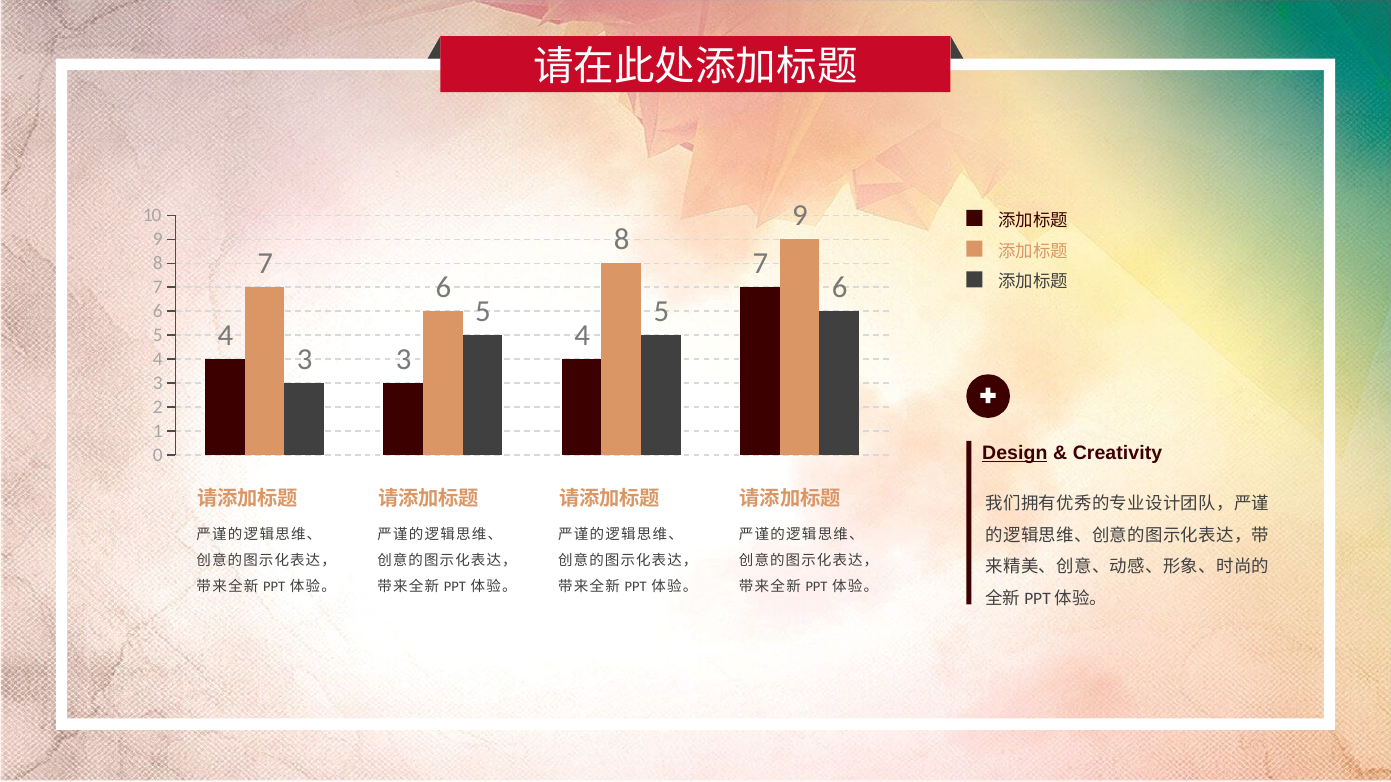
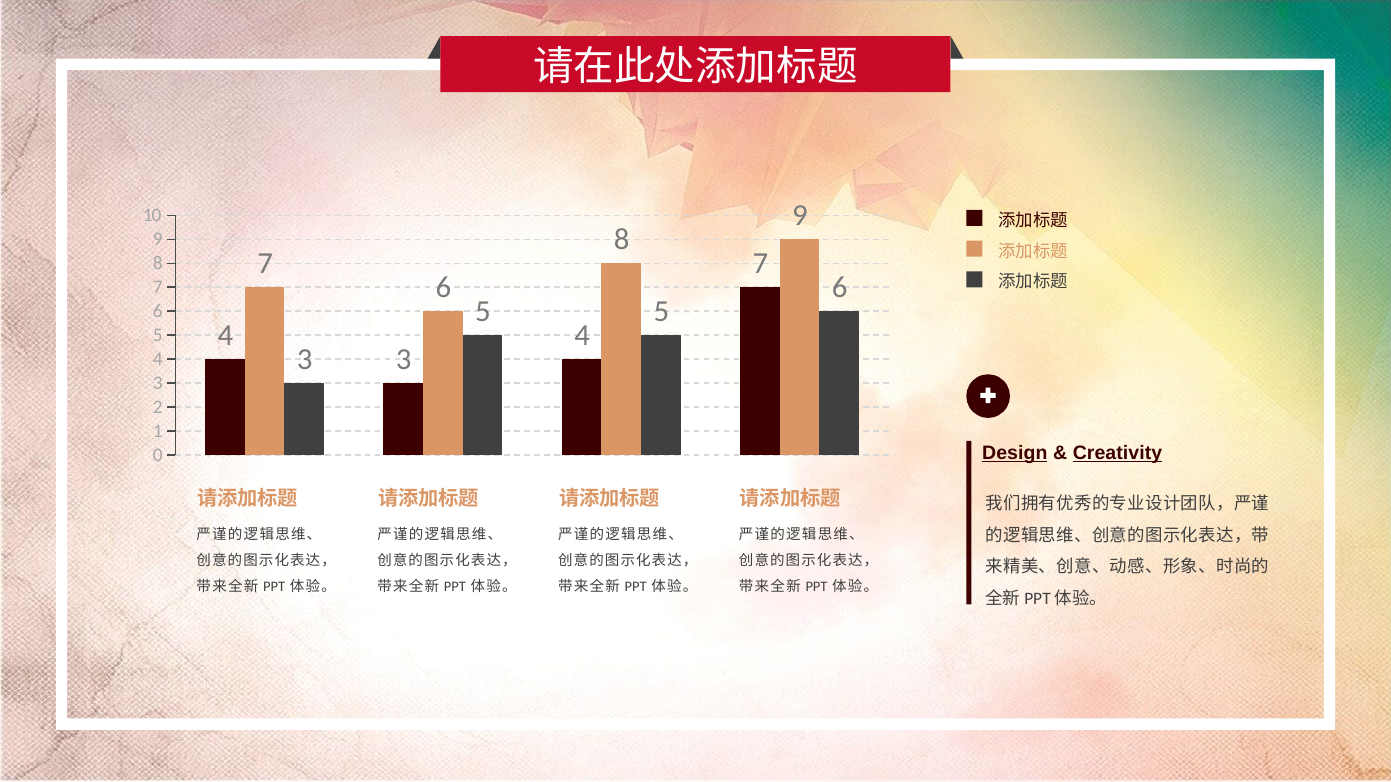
Creativity underline: none -> present
